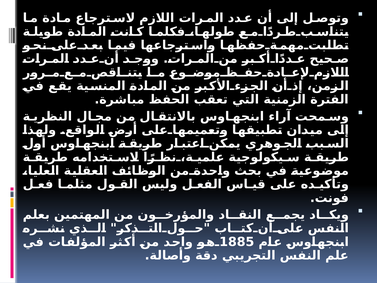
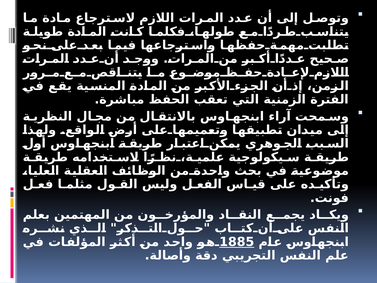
1885 underline: none -> present
